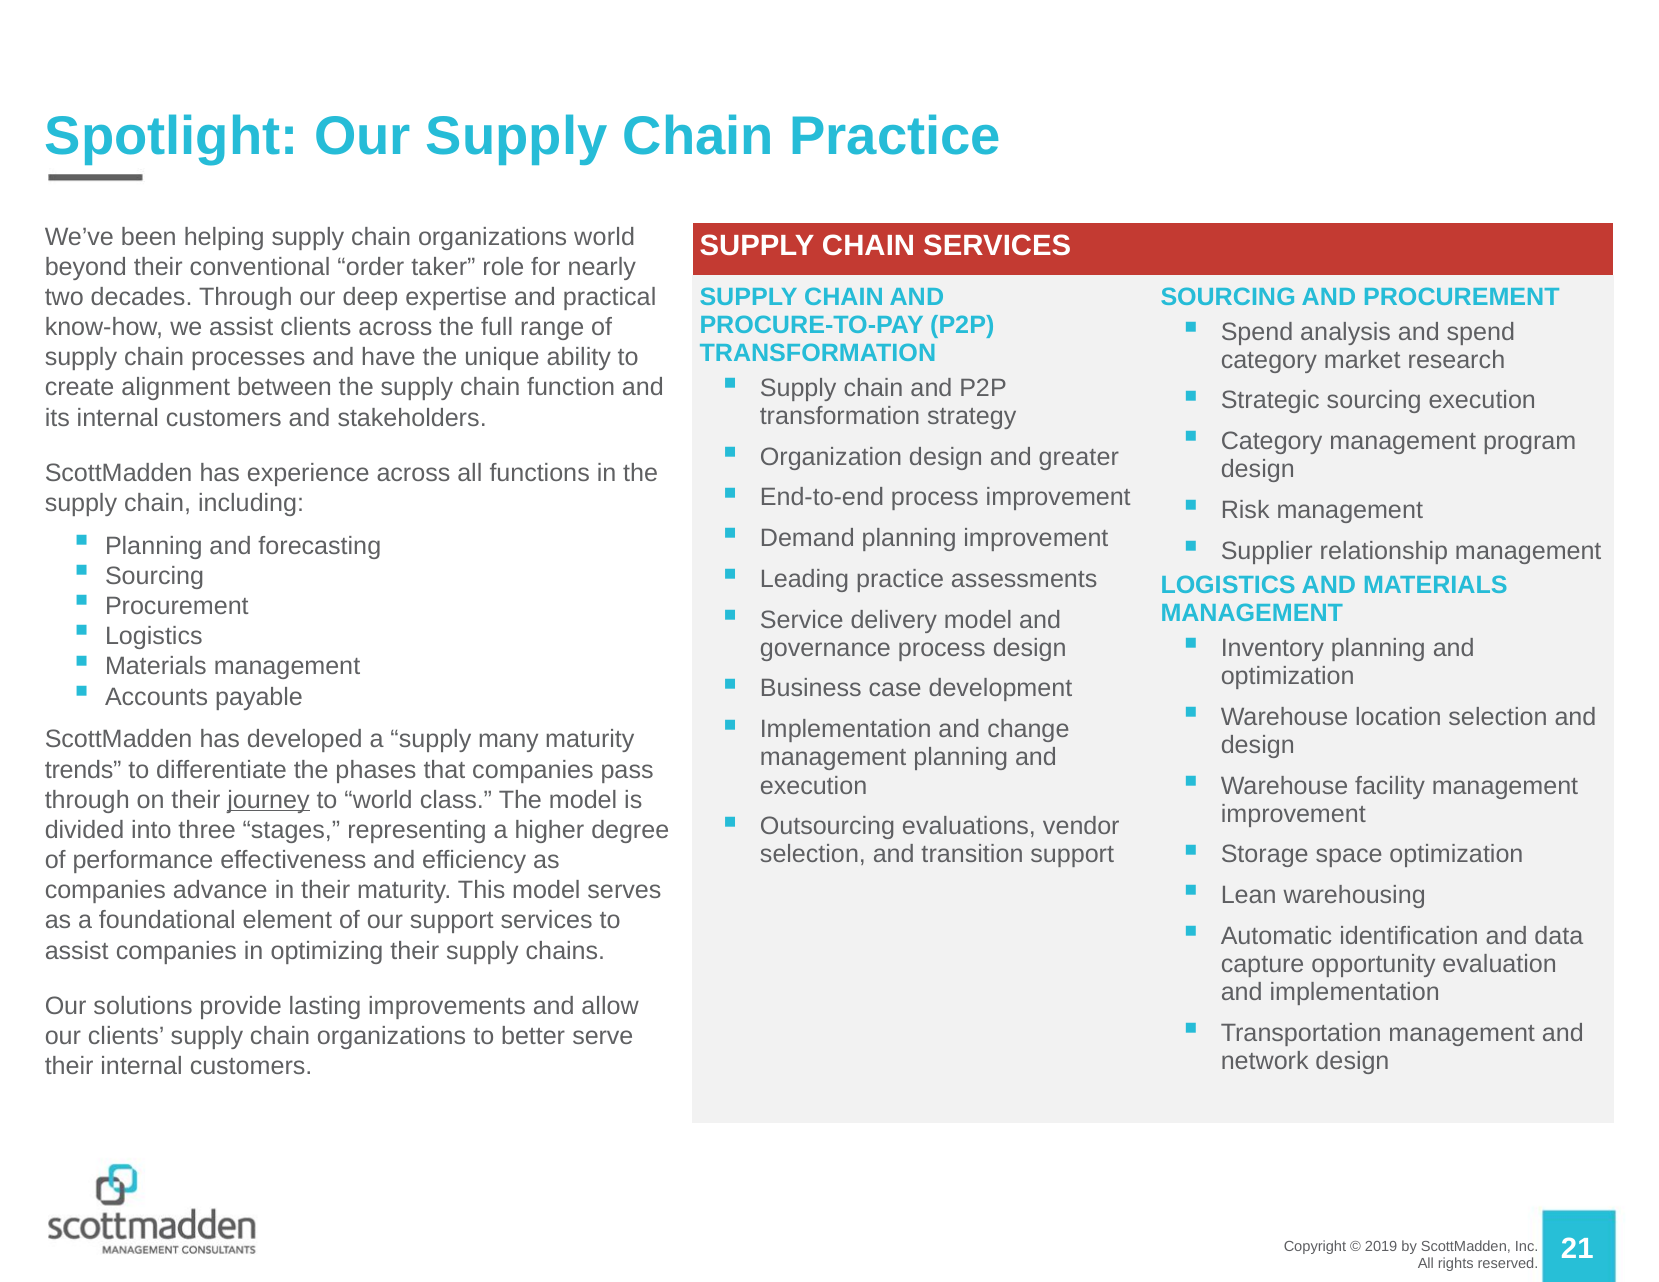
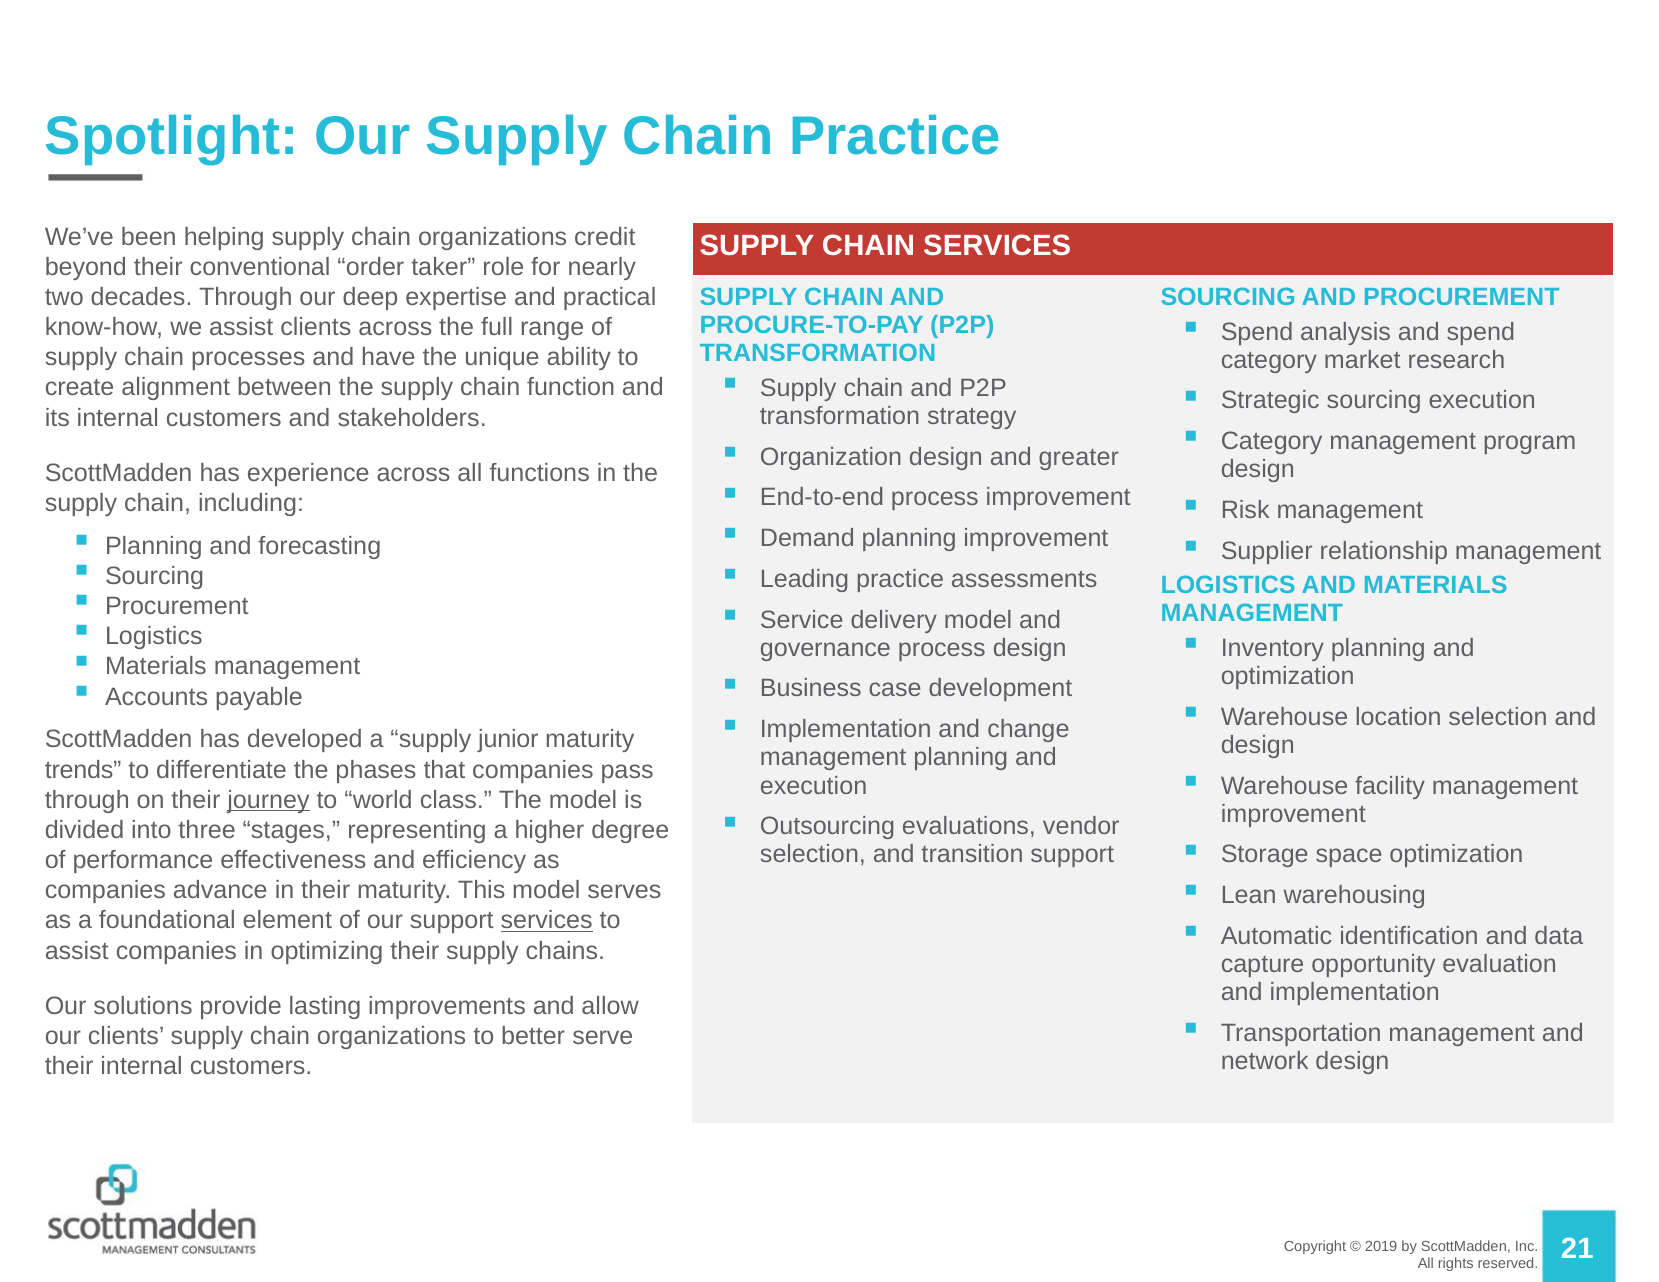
organizations world: world -> credit
many: many -> junior
services at (547, 921) underline: none -> present
